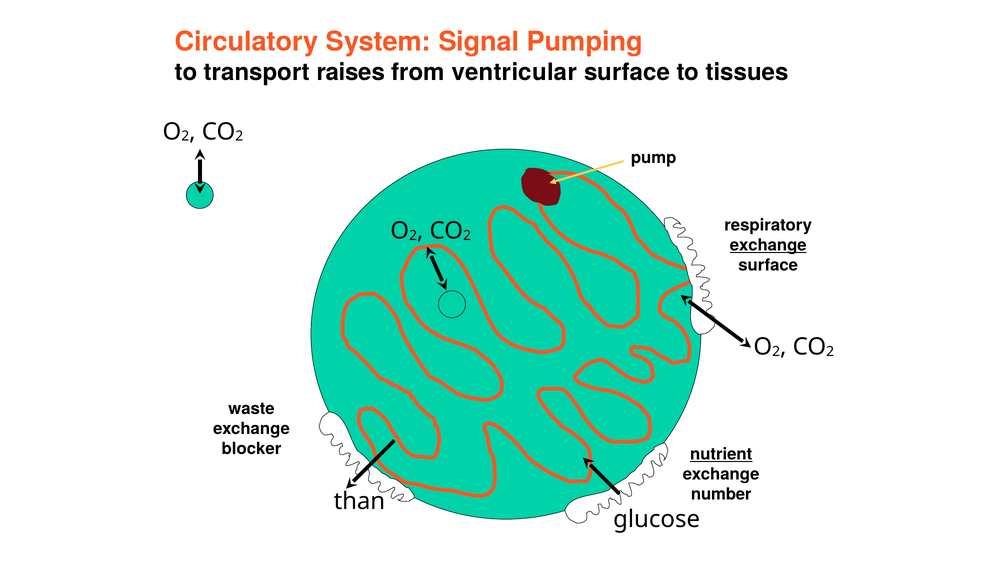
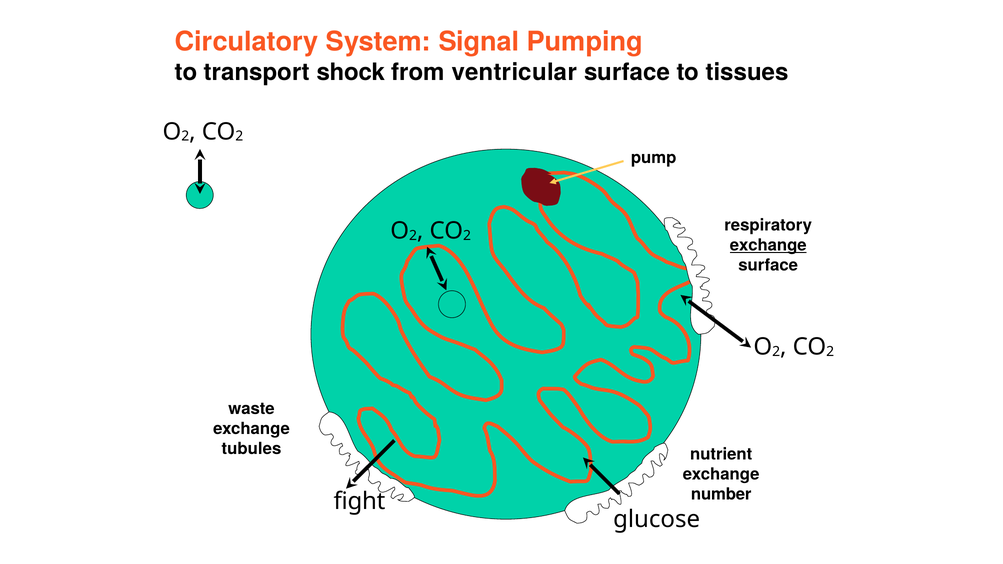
raises: raises -> shock
blocker: blocker -> tubules
nutrient underline: present -> none
than: than -> fight
